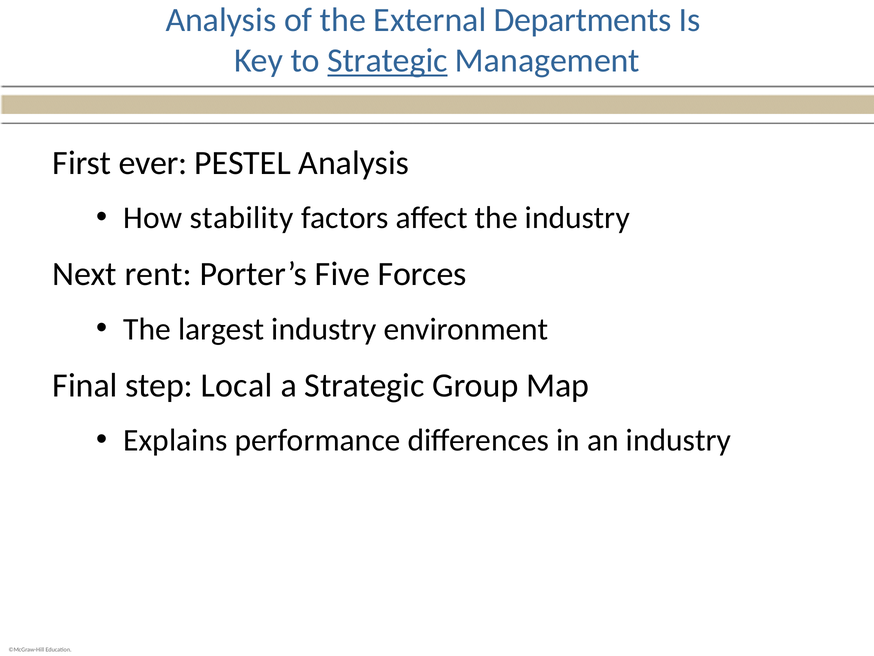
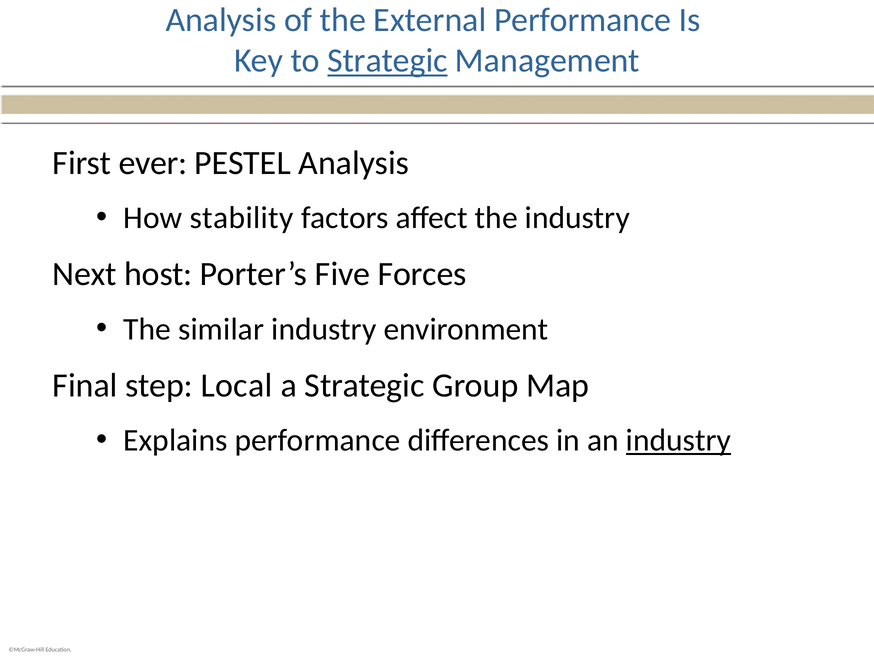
External Departments: Departments -> Performance
rent: rent -> host
largest: largest -> similar
industry at (678, 440) underline: none -> present
